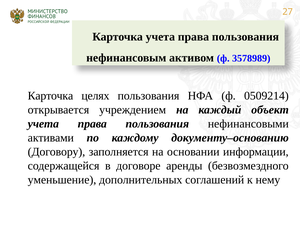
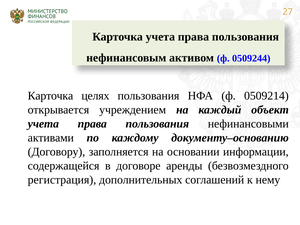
3578989: 3578989 -> 0509244
уменьшение: уменьшение -> регистрация
